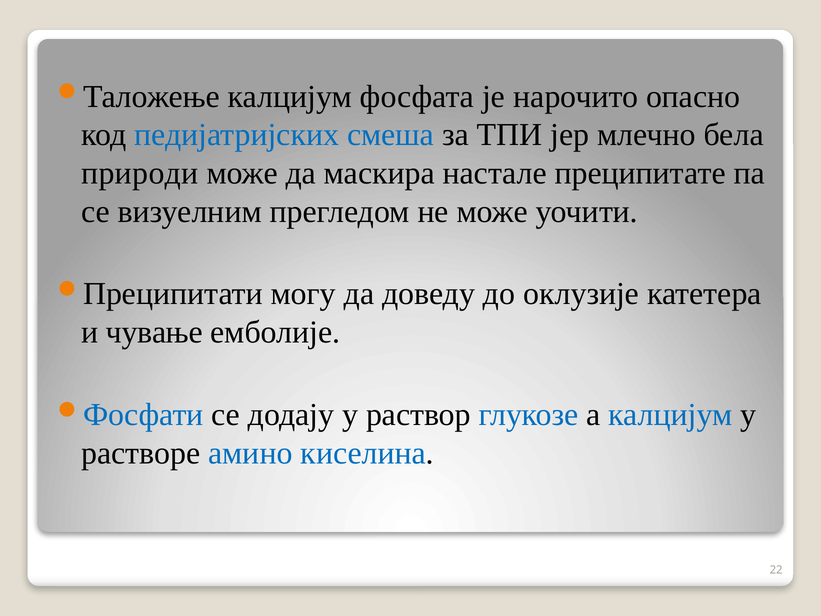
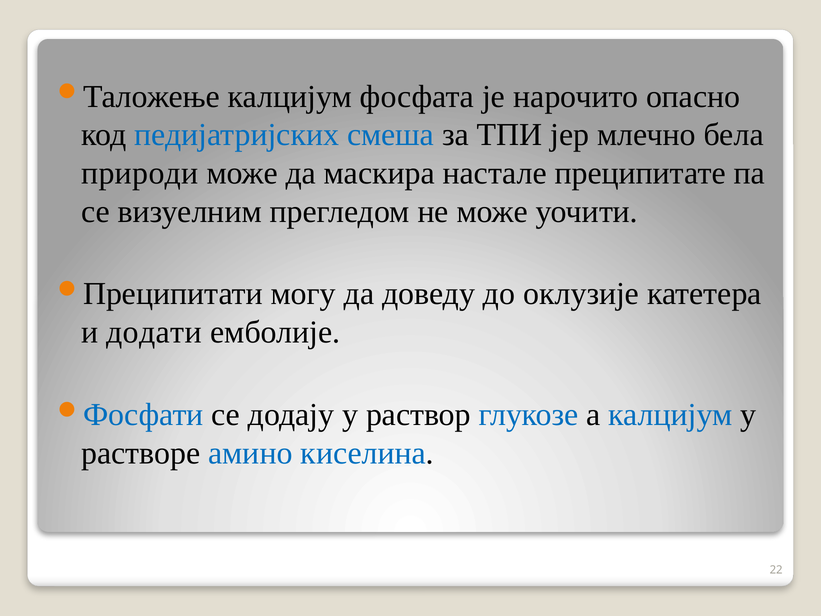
чување: чување -> додати
